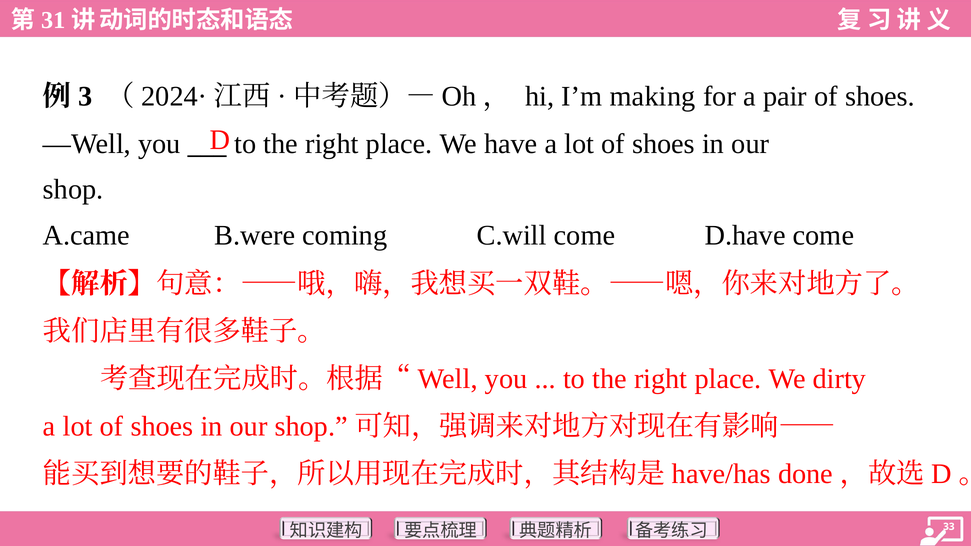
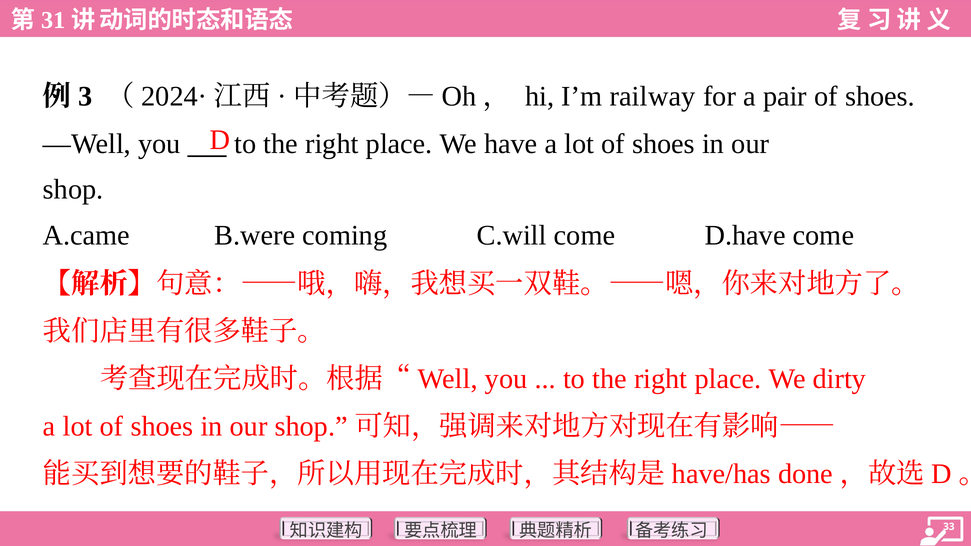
making: making -> railway
